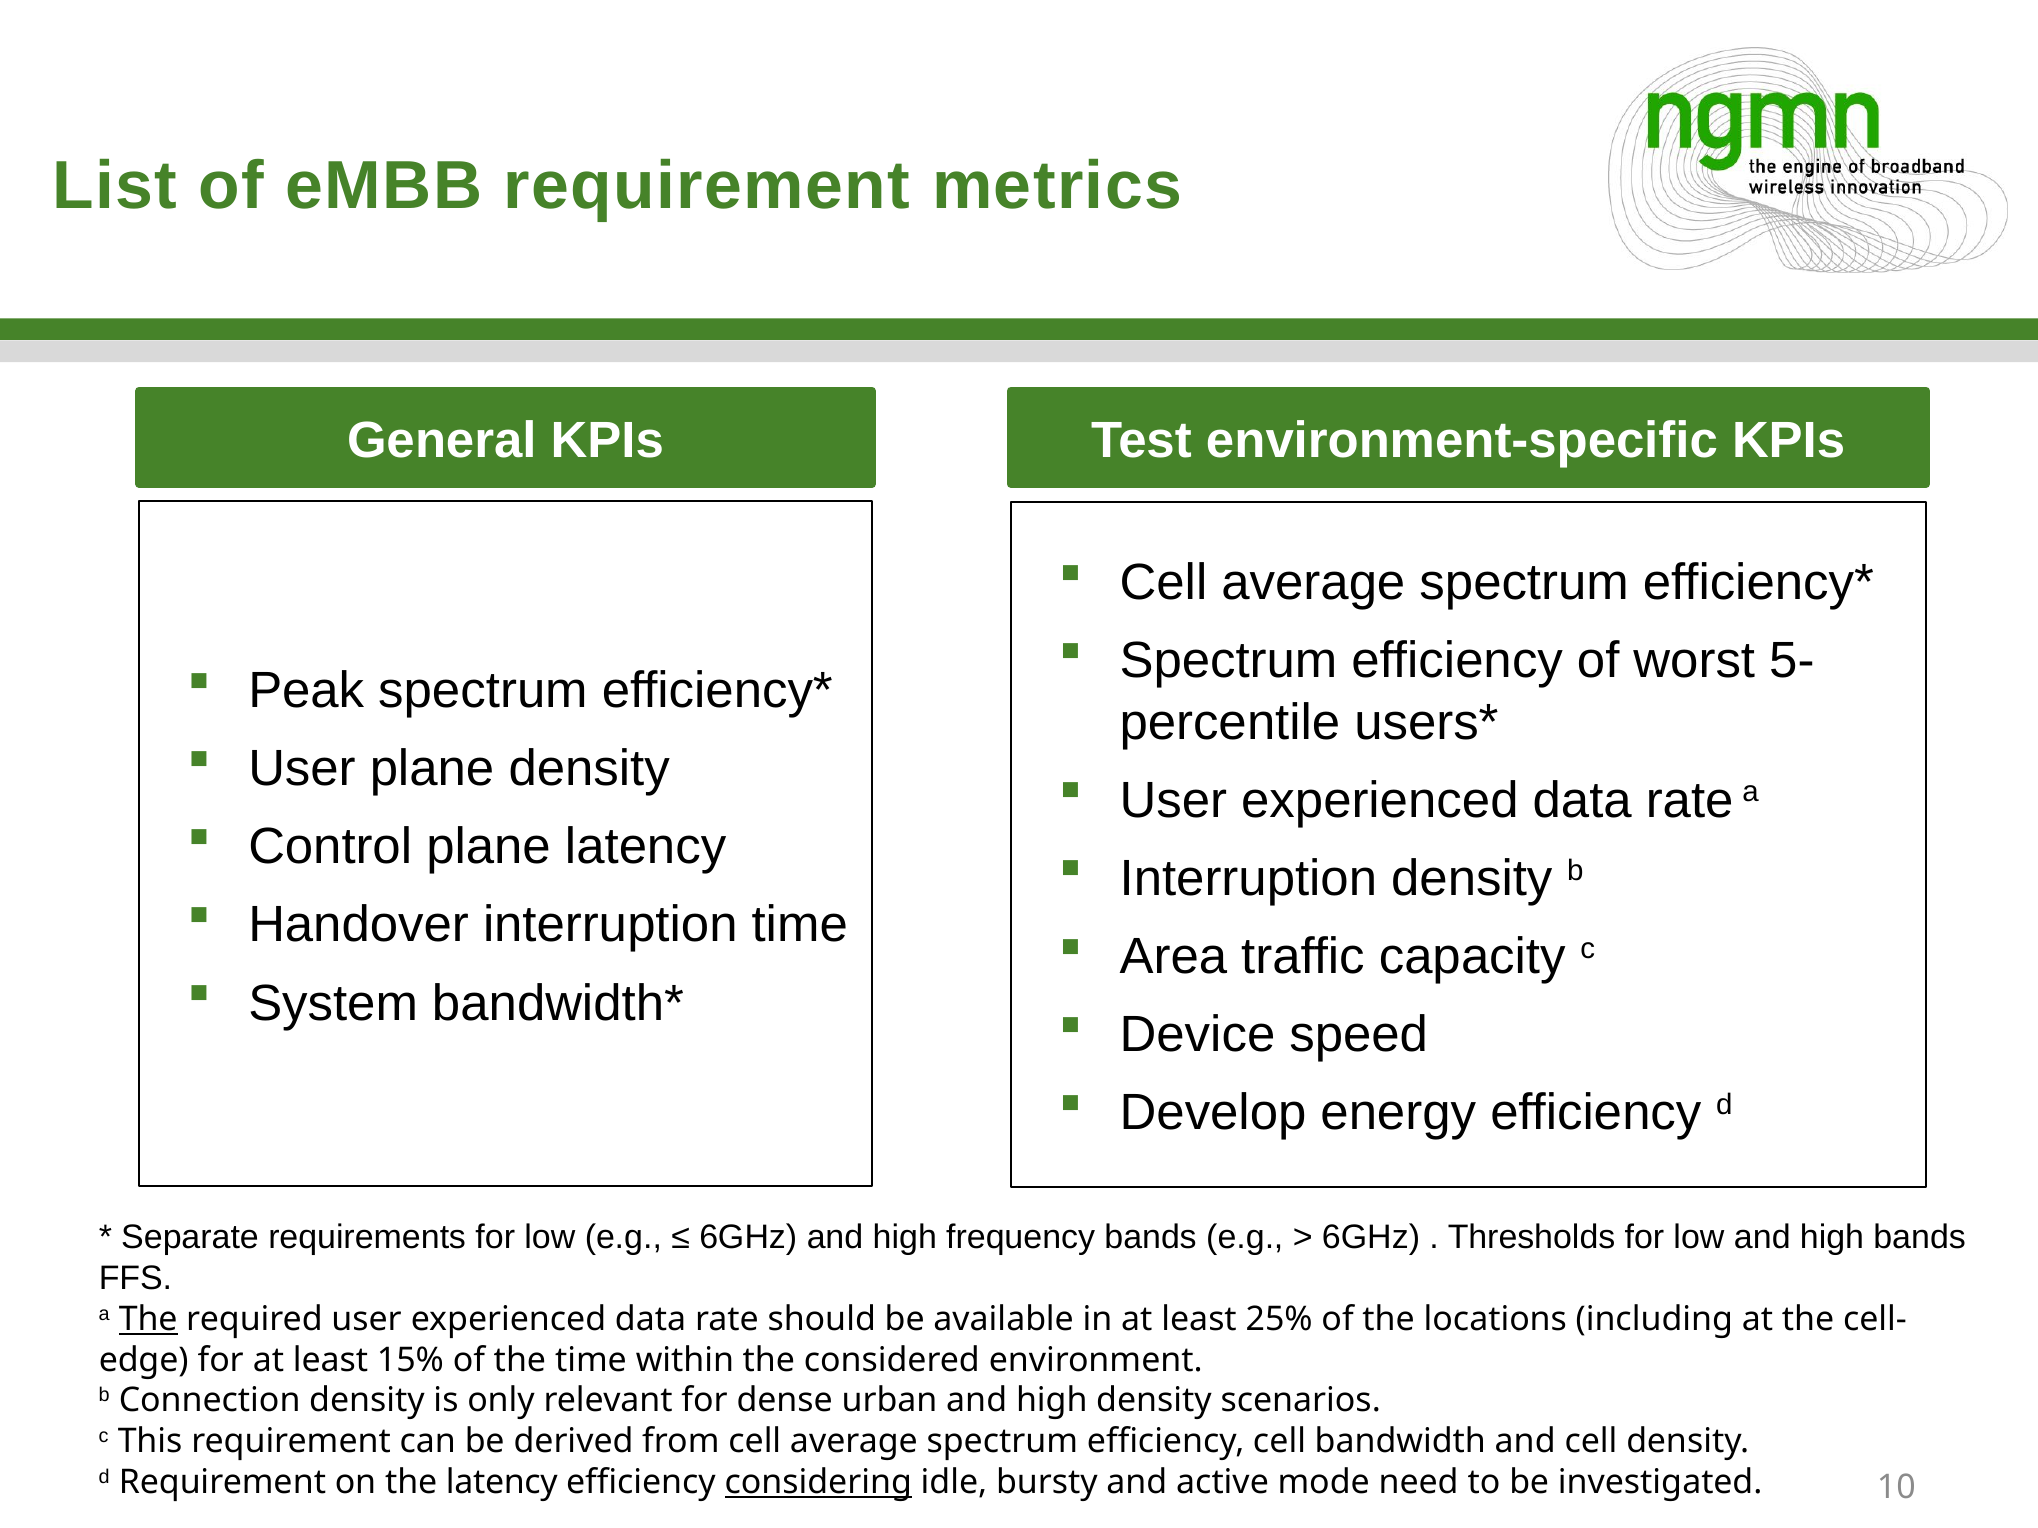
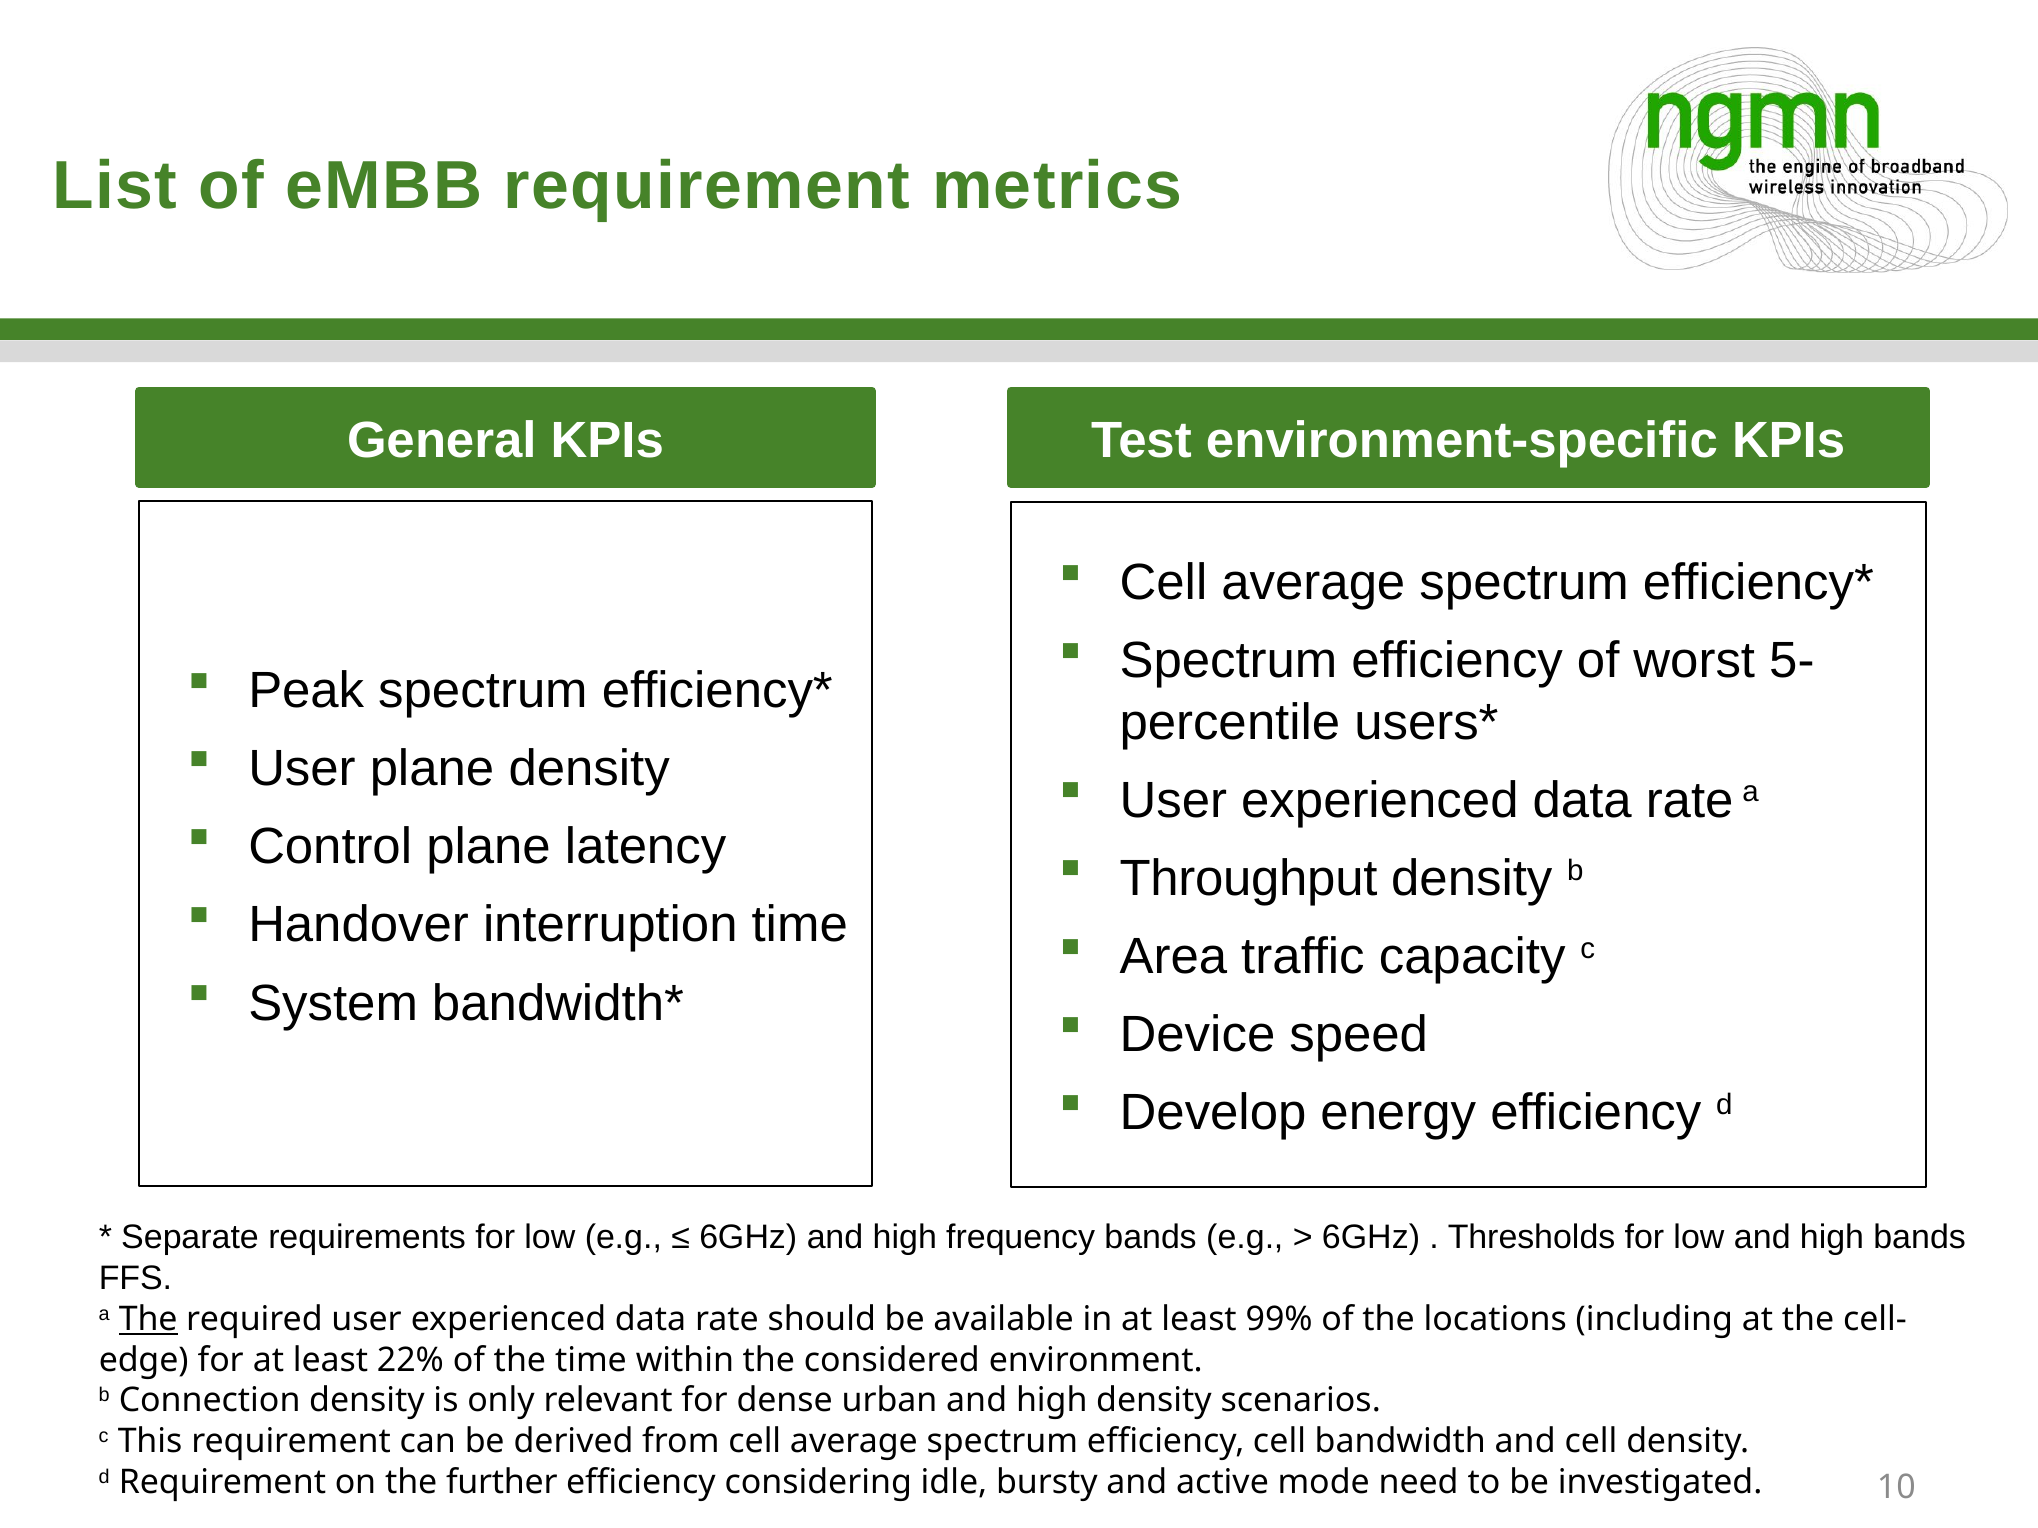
Interruption at (1248, 879): Interruption -> Throughput
25%: 25% -> 99%
15%: 15% -> 22%
the latency: latency -> further
considering underline: present -> none
